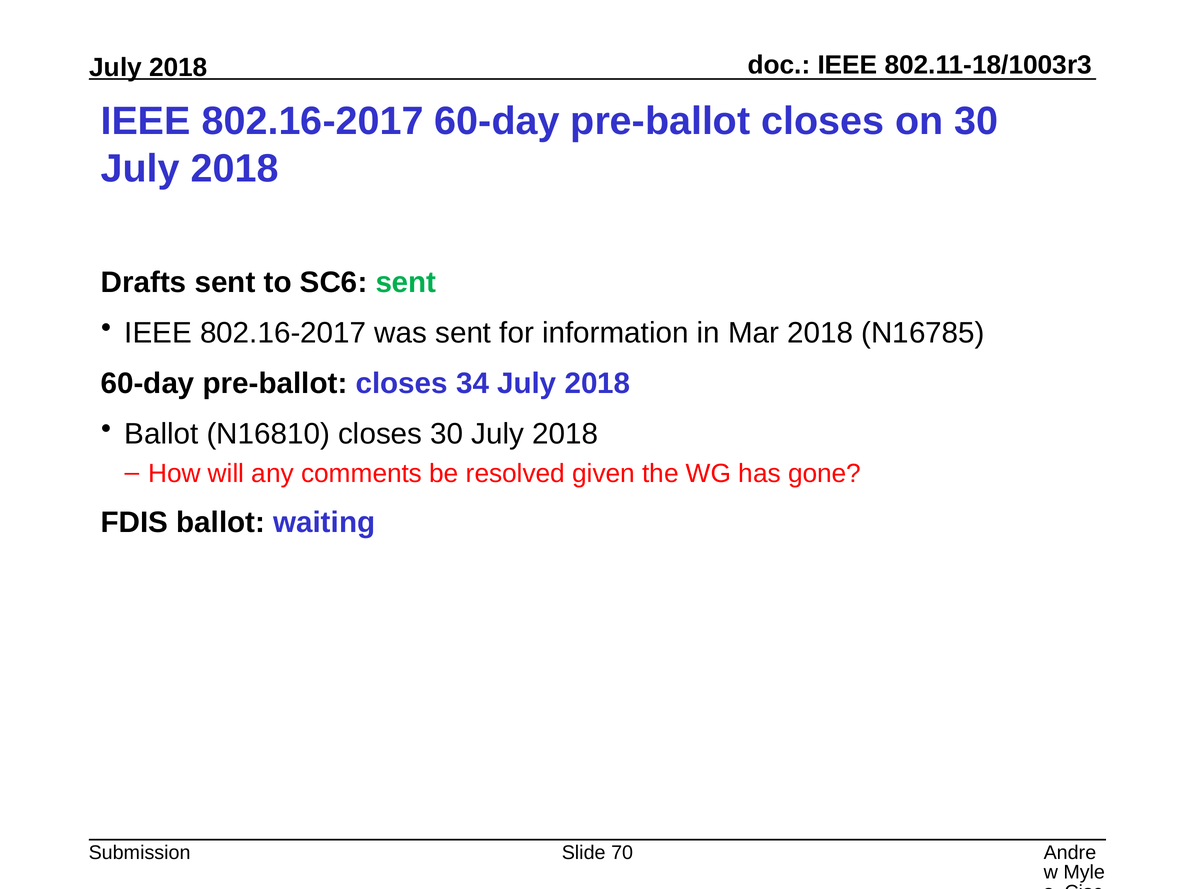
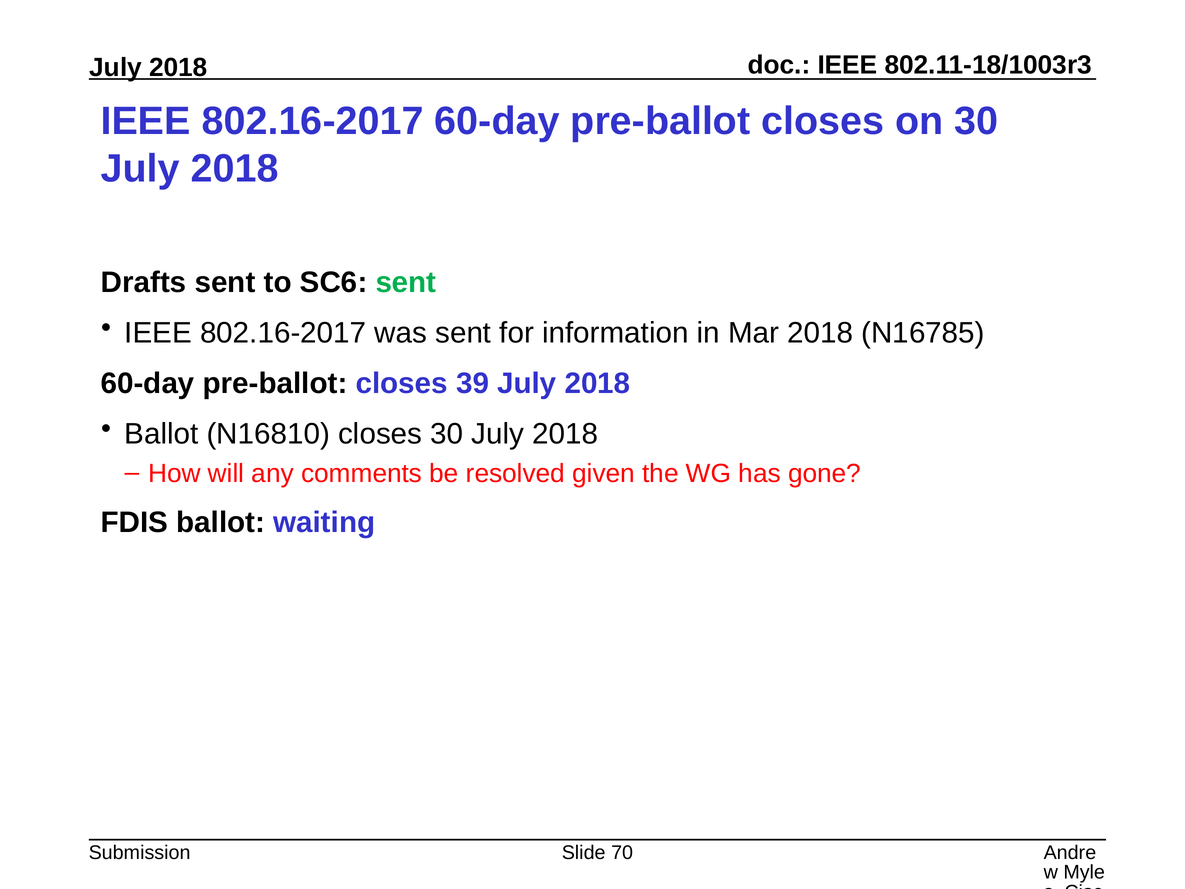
34: 34 -> 39
